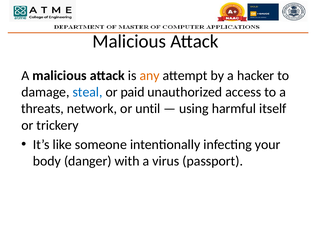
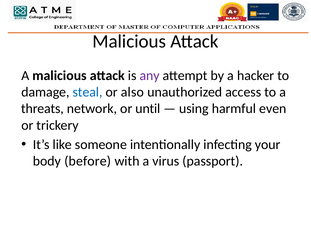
any colour: orange -> purple
paid: paid -> also
itself: itself -> even
danger: danger -> before
